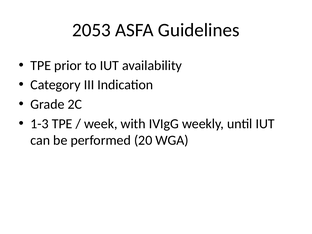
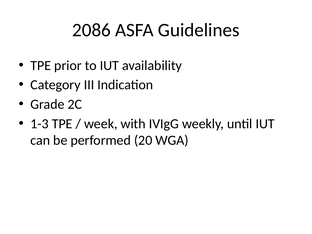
2053: 2053 -> 2086
